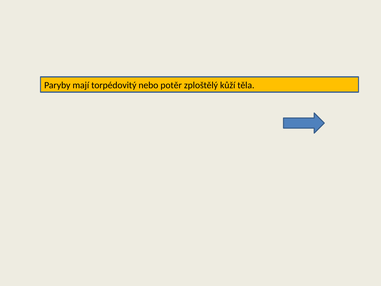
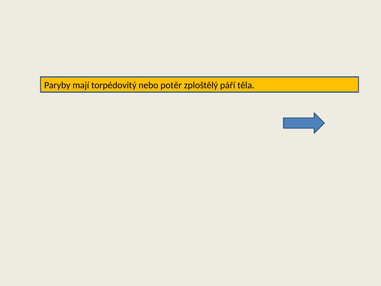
kůží: kůží -> páří
